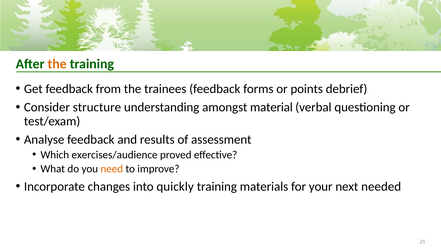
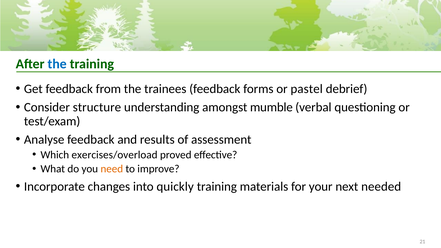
the at (57, 64) colour: orange -> blue
points: points -> pastel
material: material -> mumble
exercises/audience: exercises/audience -> exercises/overload
